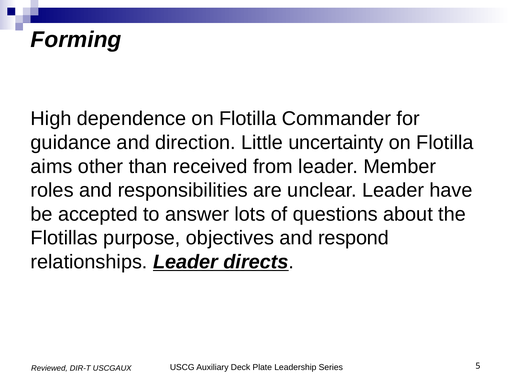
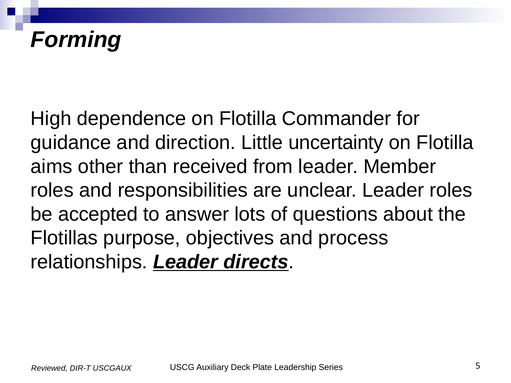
Leader have: have -> roles
respond: respond -> process
